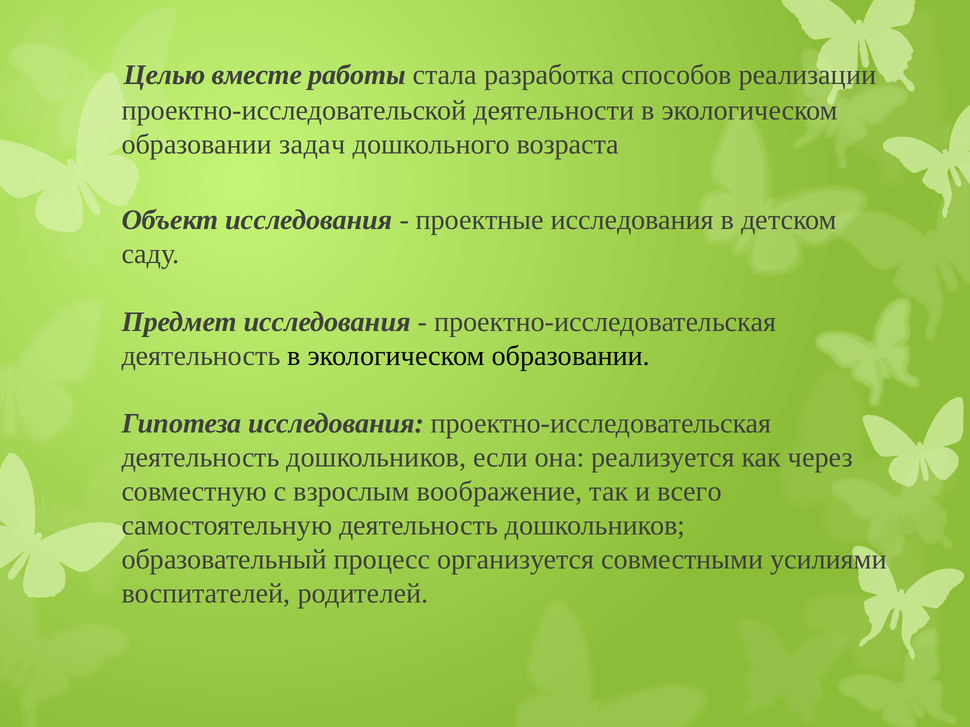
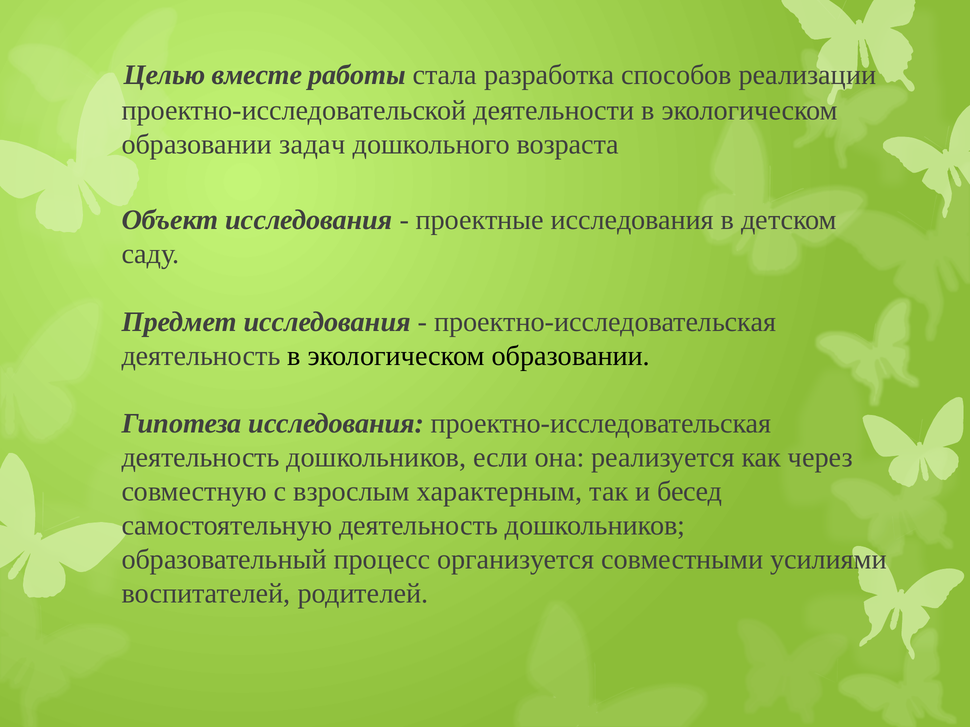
воображение: воображение -> характерным
всего: всего -> бесед
